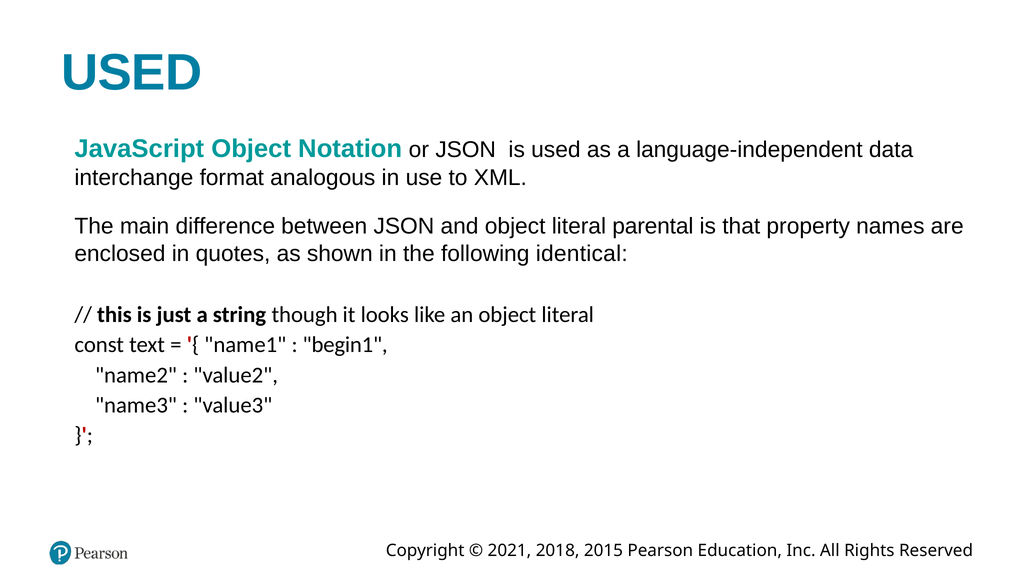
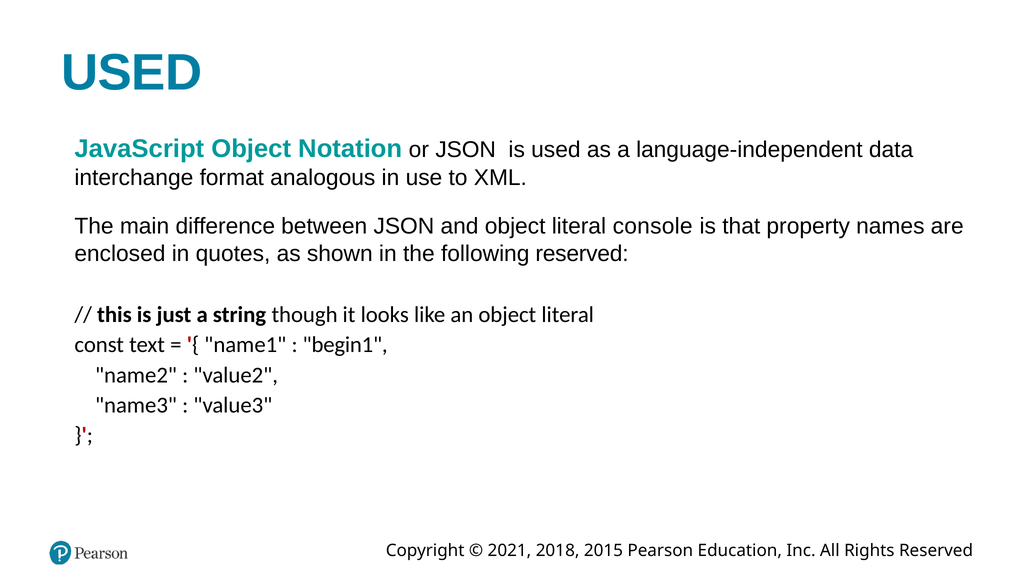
parental: parental -> console
following identical: identical -> reserved
